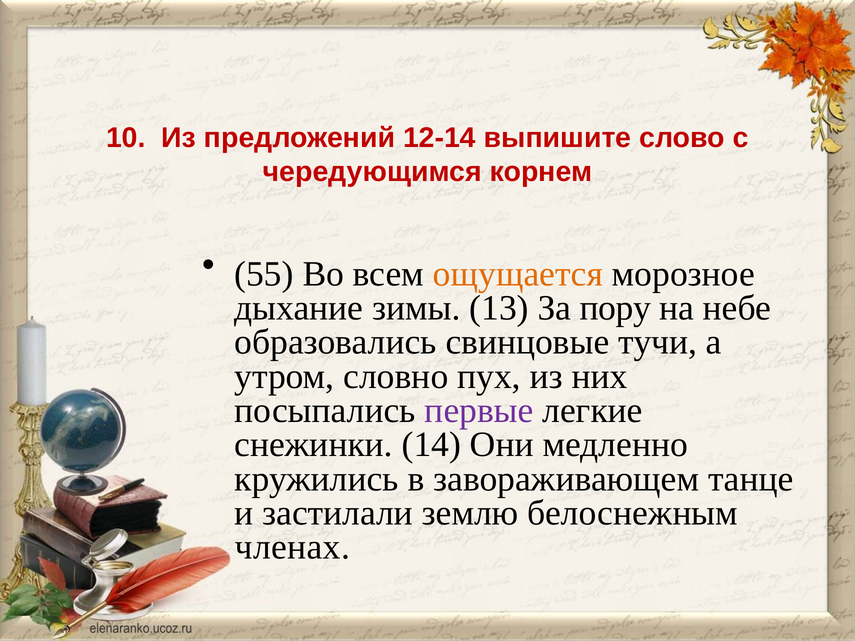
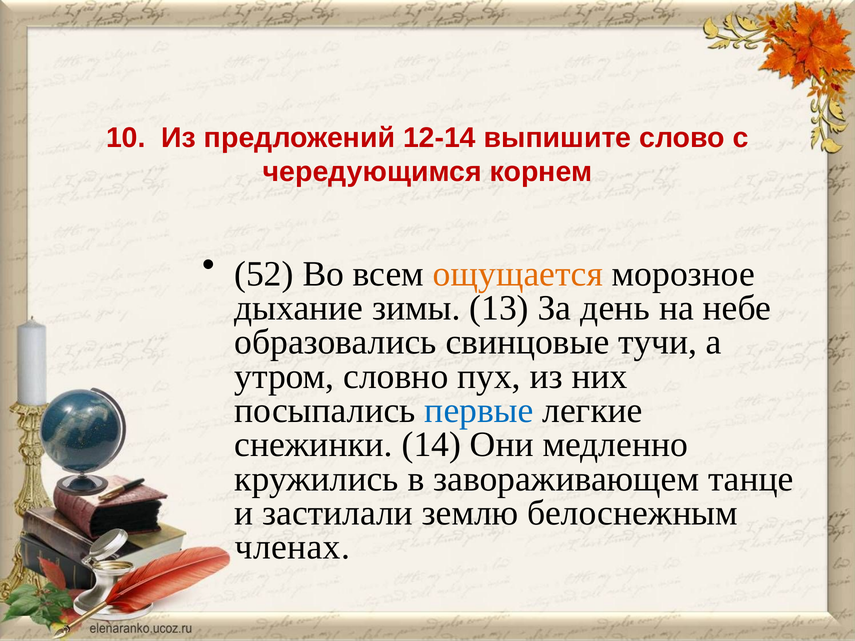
55: 55 -> 52
пору: пору -> день
первые colour: purple -> blue
